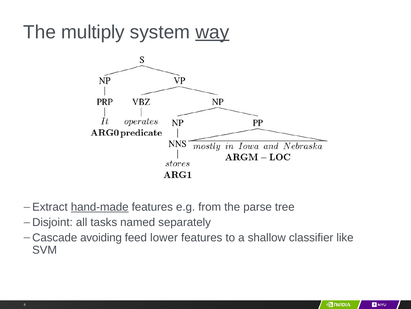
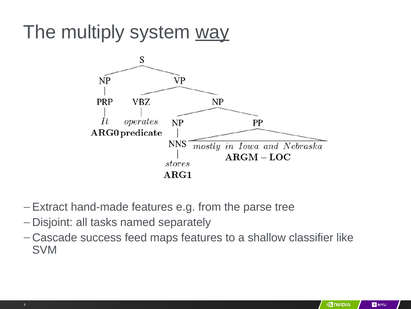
hand-made underline: present -> none
avoiding: avoiding -> success
lower: lower -> maps
